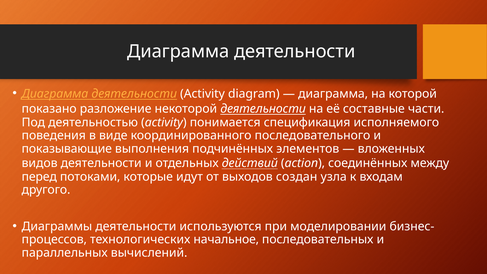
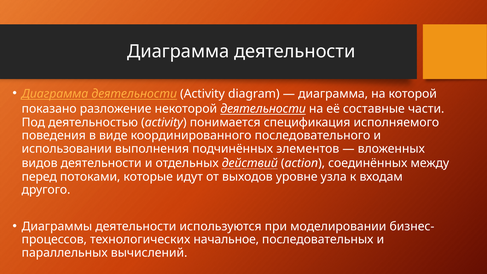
показывающие: показывающие -> использовании
создан: создан -> уровне
